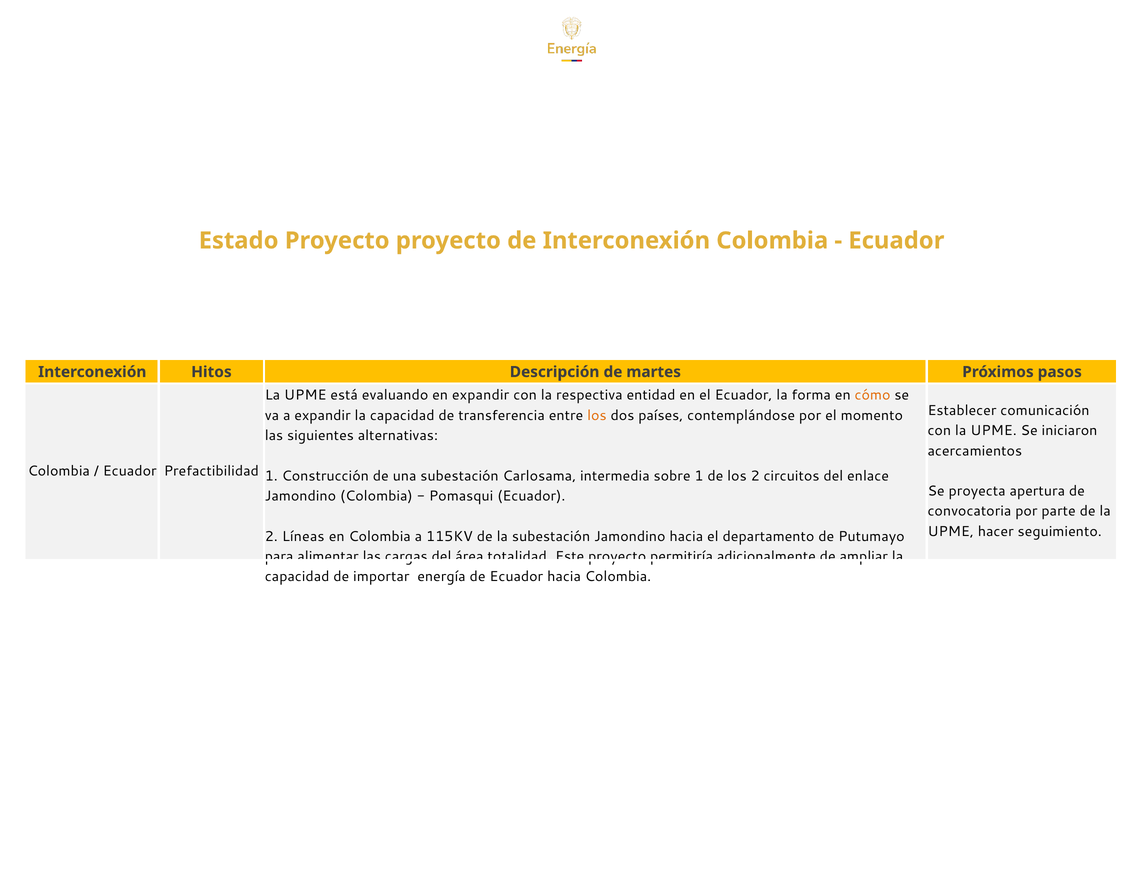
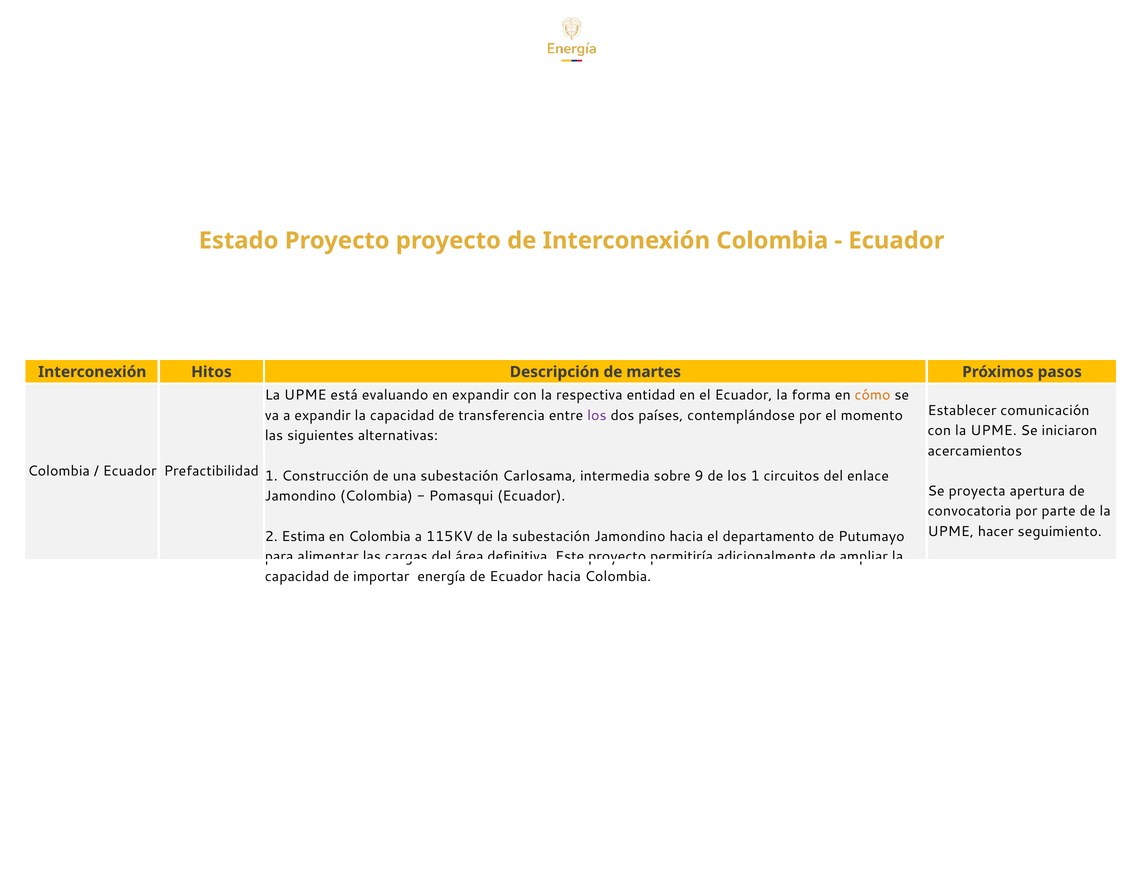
los at (597, 415) colour: orange -> purple
sobre 1: 1 -> 9
los 2: 2 -> 1
Líneas: Líneas -> Estima
totalidad: totalidad -> definitiva
